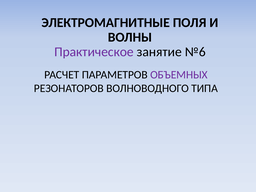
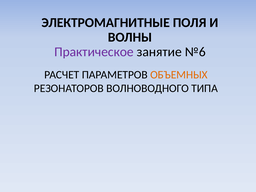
ОБЪЕМНЫХ colour: purple -> orange
